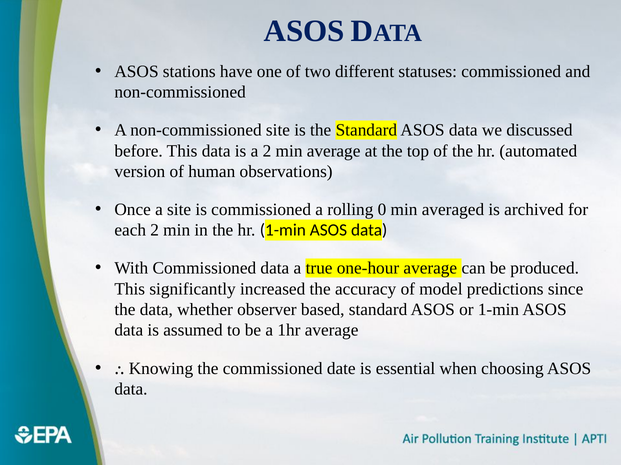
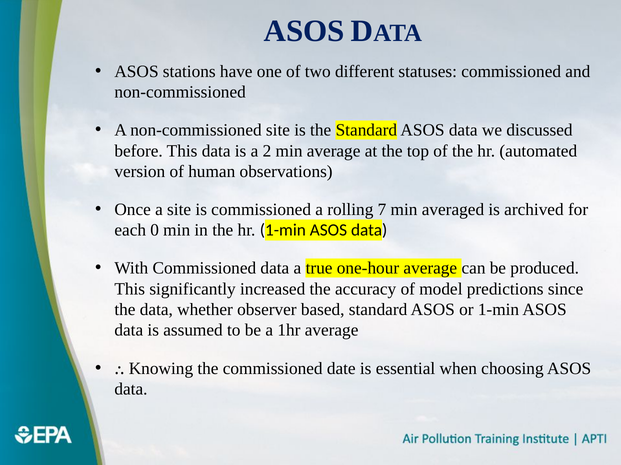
0: 0 -> 7
each 2: 2 -> 0
